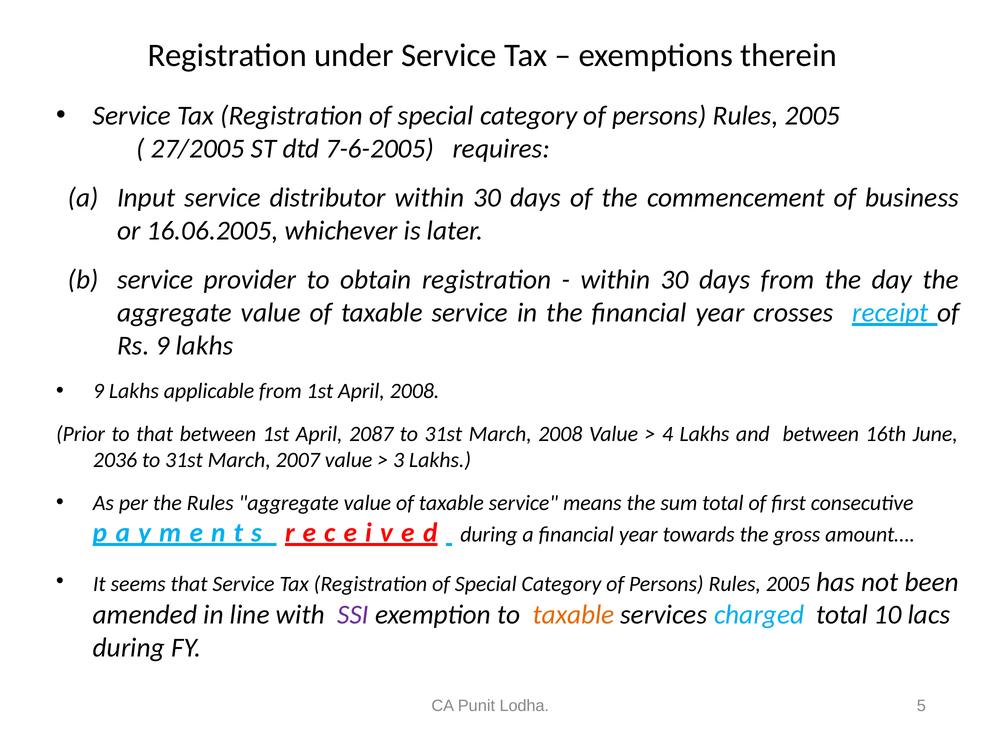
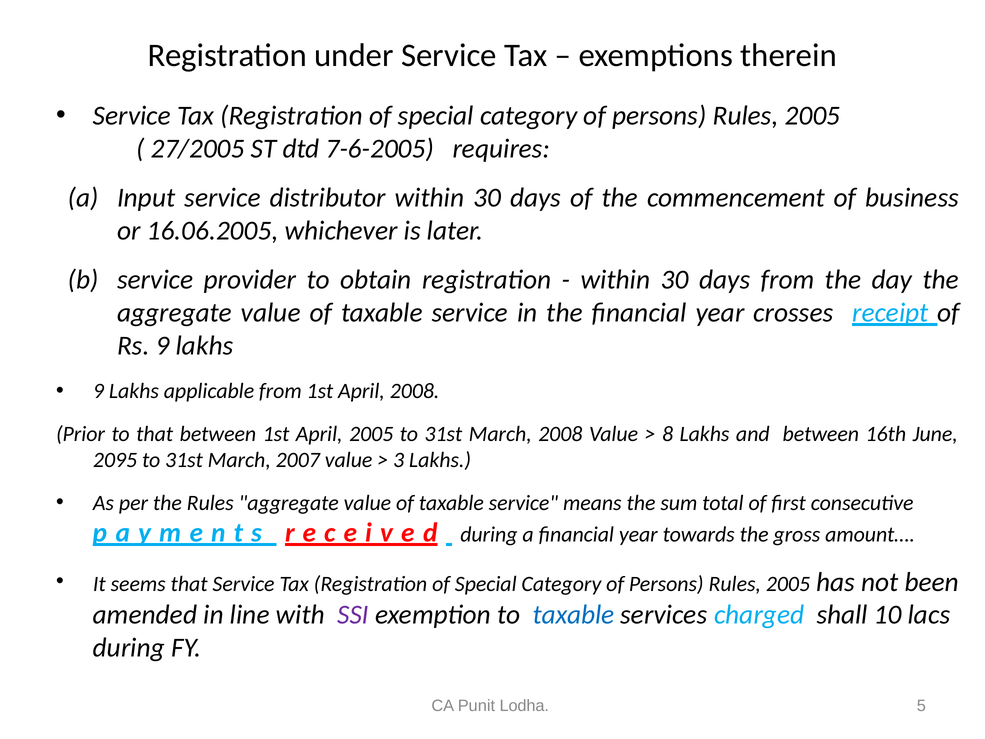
April 2087: 2087 -> 2005
4: 4 -> 8
2036: 2036 -> 2095
taxable at (573, 615) colour: orange -> blue
charged total: total -> shall
